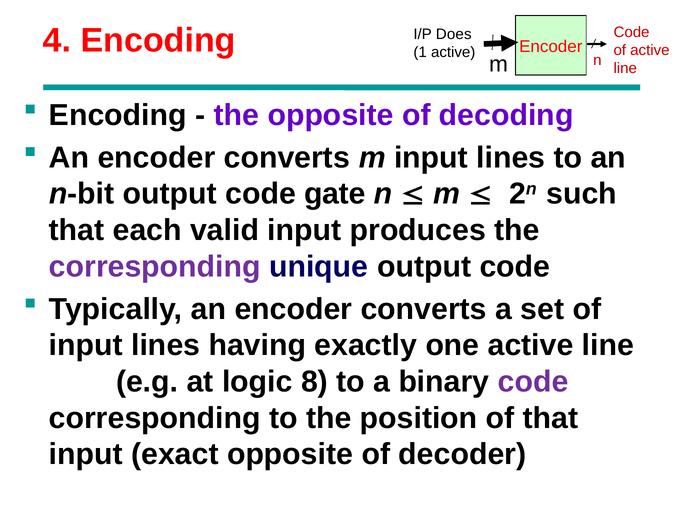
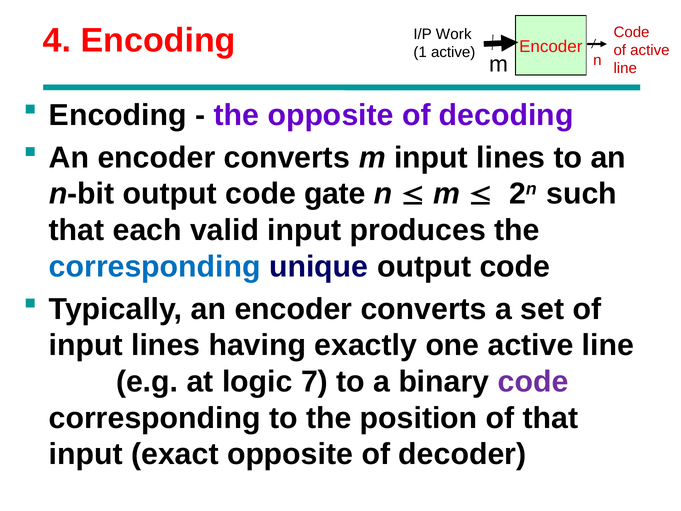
Does: Does -> Work
corresponding at (155, 267) colour: purple -> blue
8: 8 -> 7
